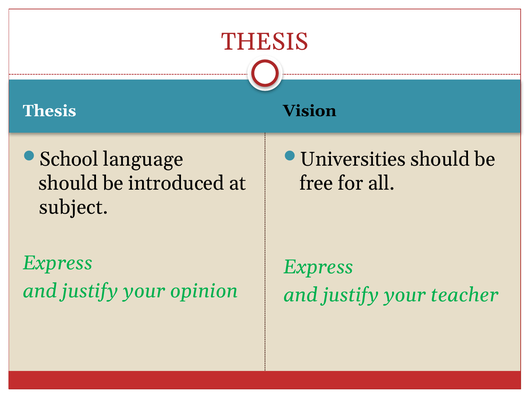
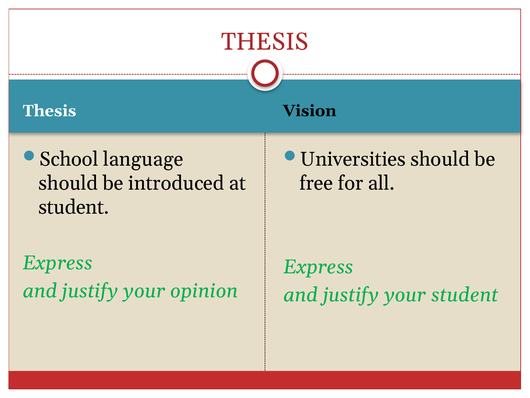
subject at (74, 207): subject -> student
your teacher: teacher -> student
